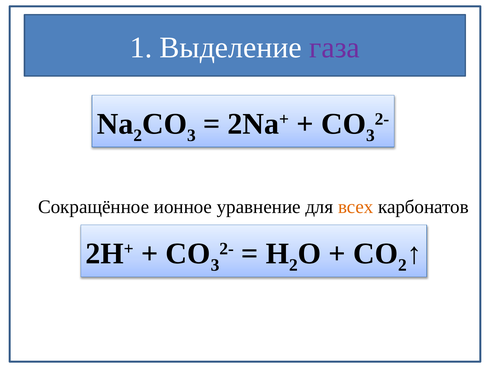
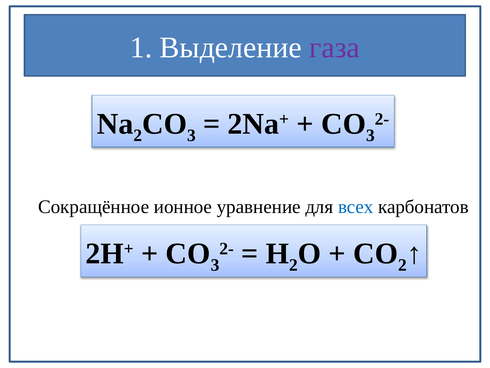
всех colour: orange -> blue
